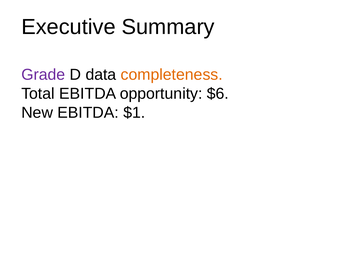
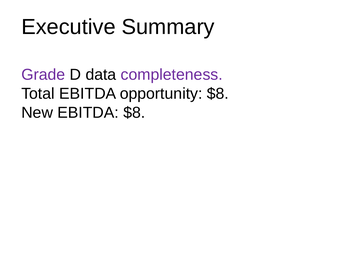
completeness colour: orange -> purple
opportunity $6: $6 -> $8
EBITDA $1: $1 -> $8
